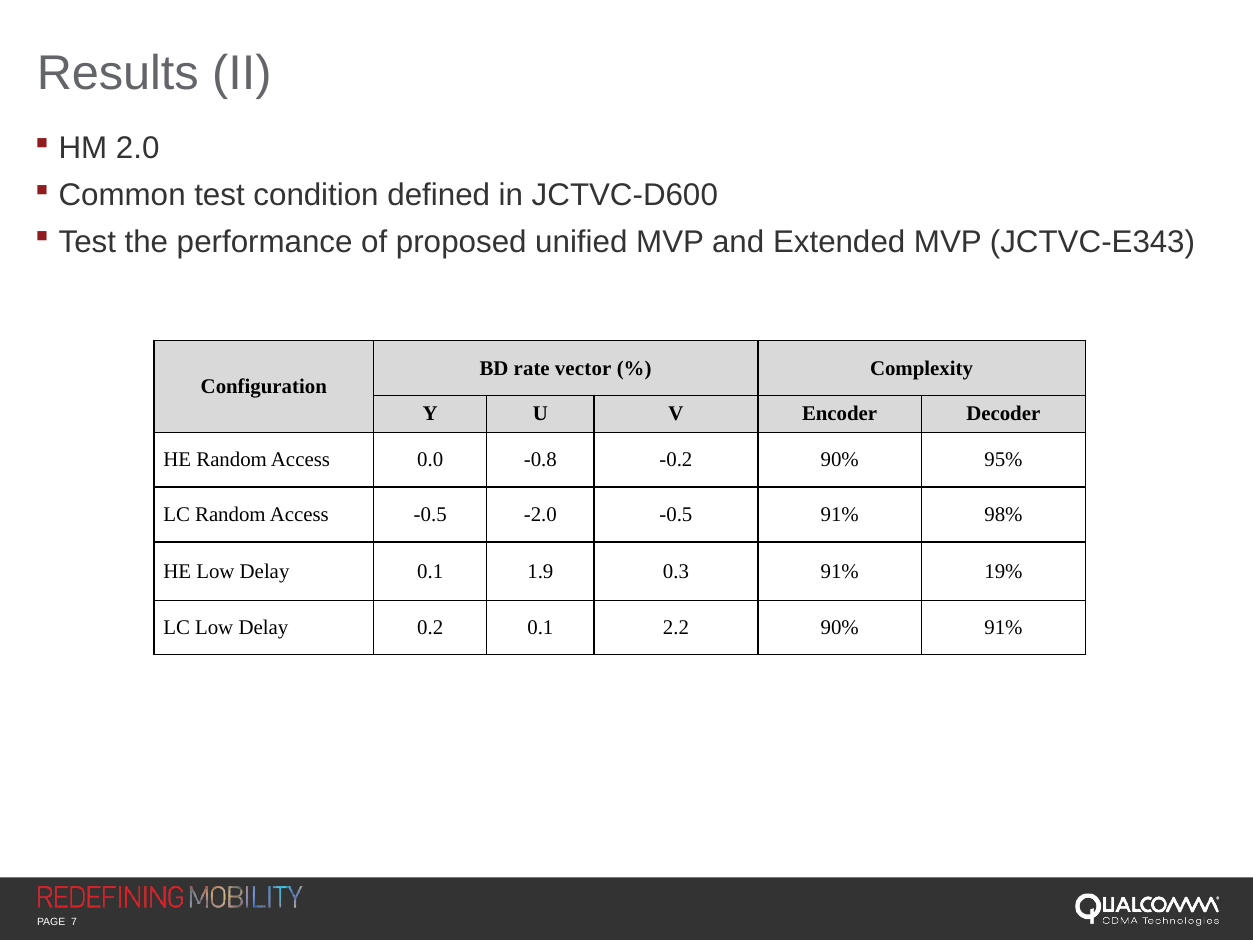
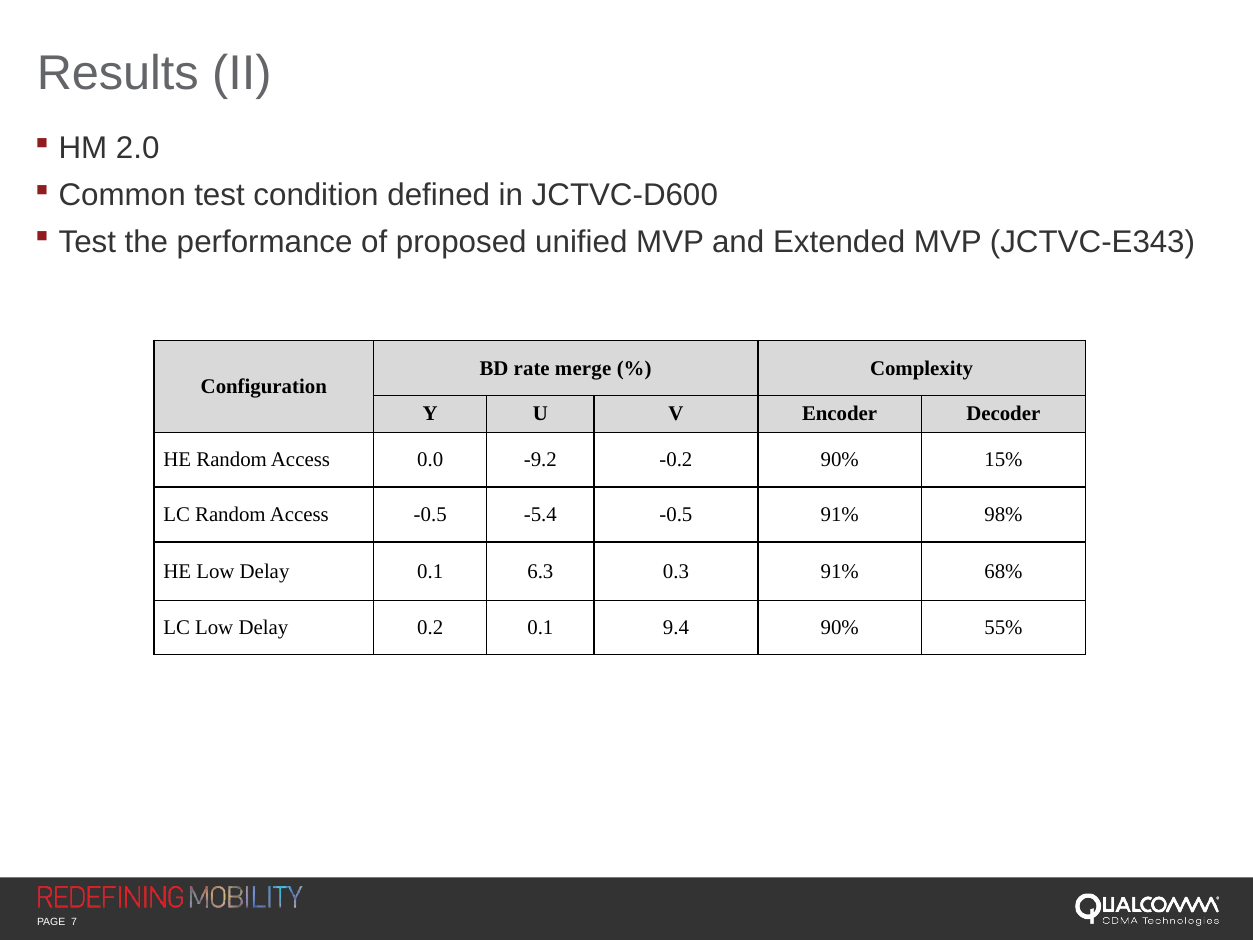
vector: vector -> merge
-0.8: -0.8 -> -9.2
95%: 95% -> 15%
-2.0: -2.0 -> -5.4
1.9: 1.9 -> 6.3
19%: 19% -> 68%
2.2: 2.2 -> 9.4
90% 91%: 91% -> 55%
